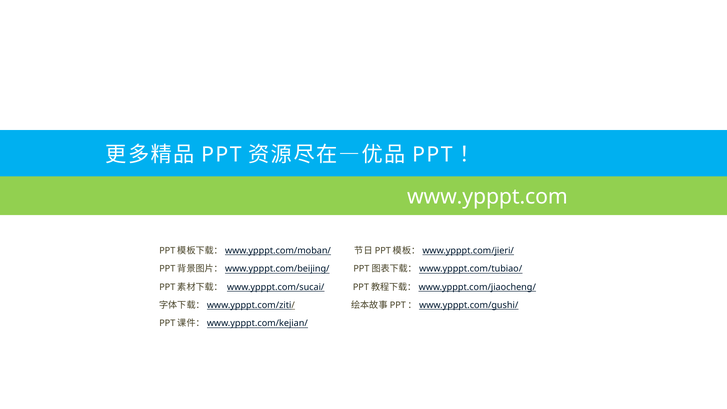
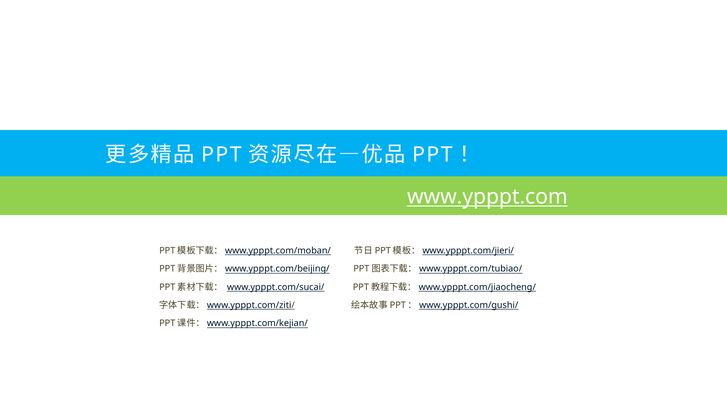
www.ypppt.com underline: none -> present
